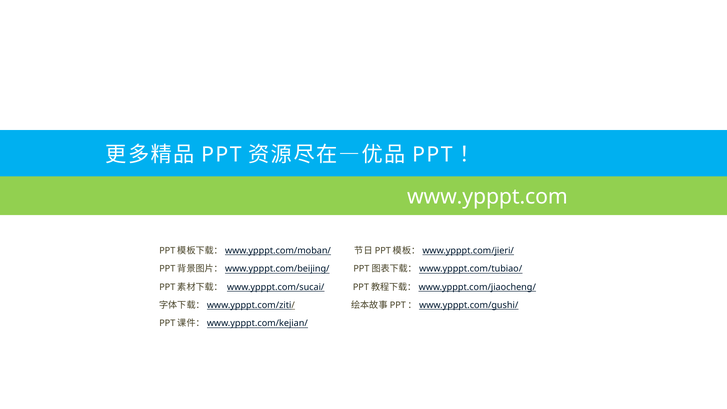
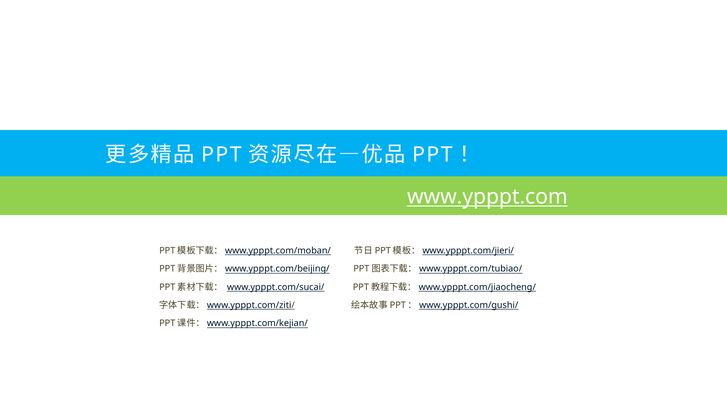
www.ypppt.com underline: none -> present
